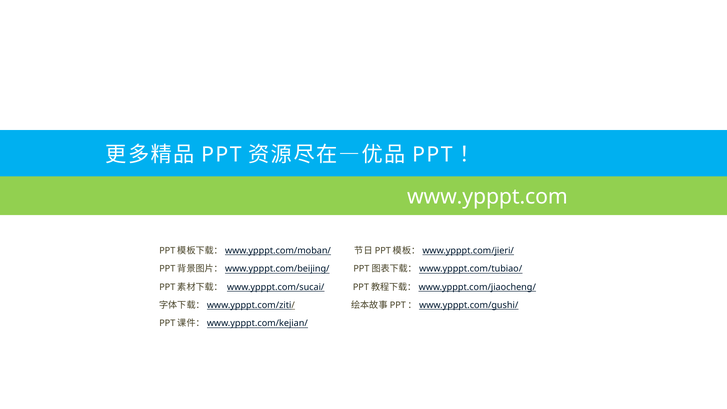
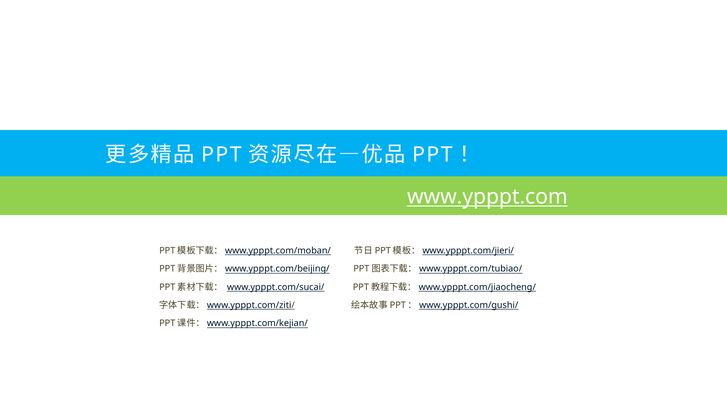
www.ypppt.com underline: none -> present
